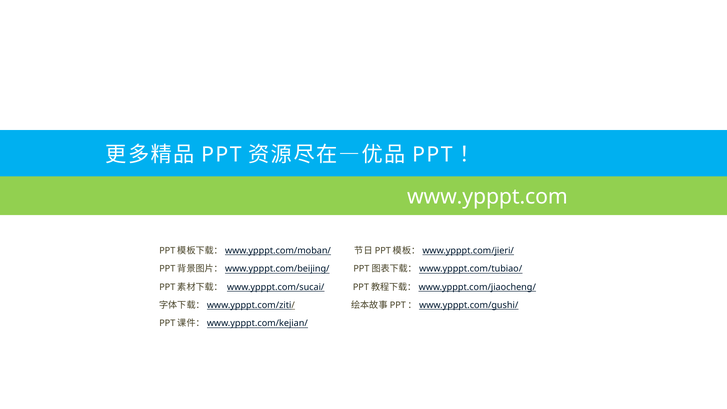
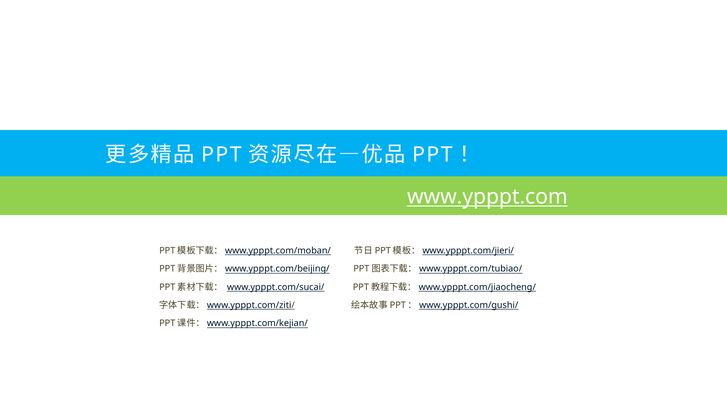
www.ypppt.com underline: none -> present
